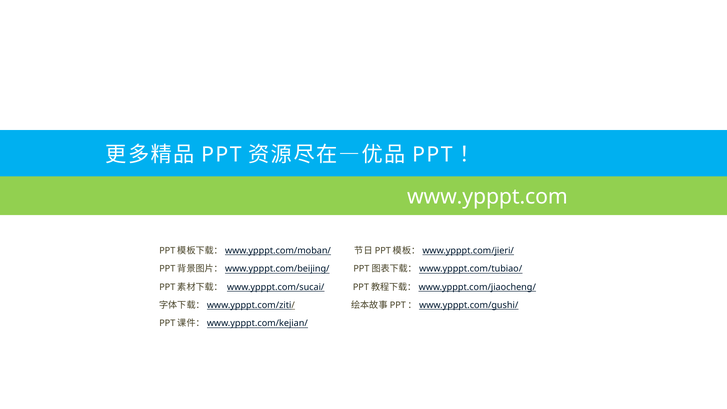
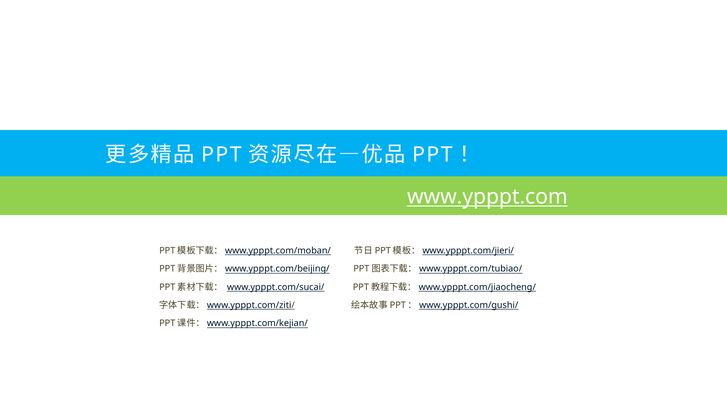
www.ypppt.com underline: none -> present
